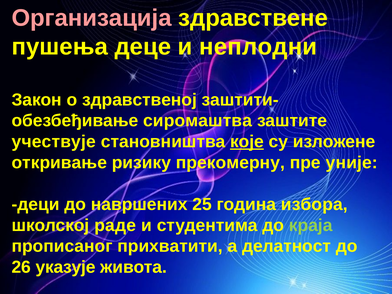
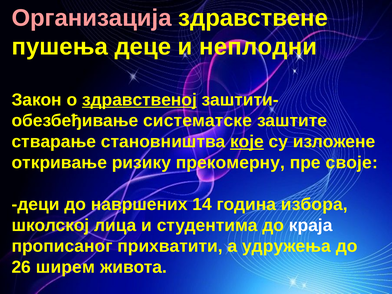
здравственој underline: none -> present
сиромаштва: сиромаштва -> систематске
учествује: учествује -> стварање
уније: уније -> своје
25: 25 -> 14
раде: раде -> лица
краја colour: light green -> white
делатност: делатност -> удружења
указује: указује -> ширем
